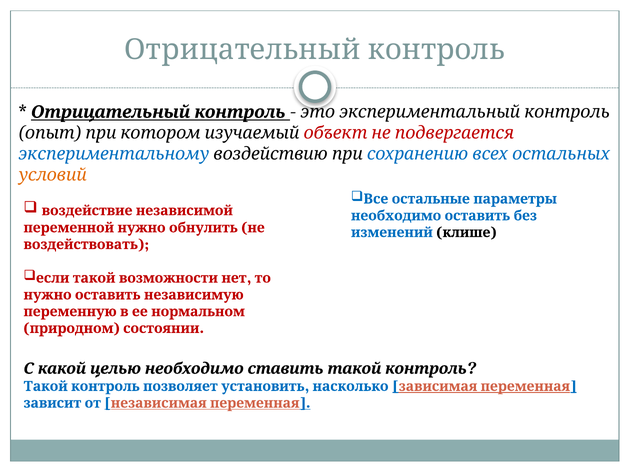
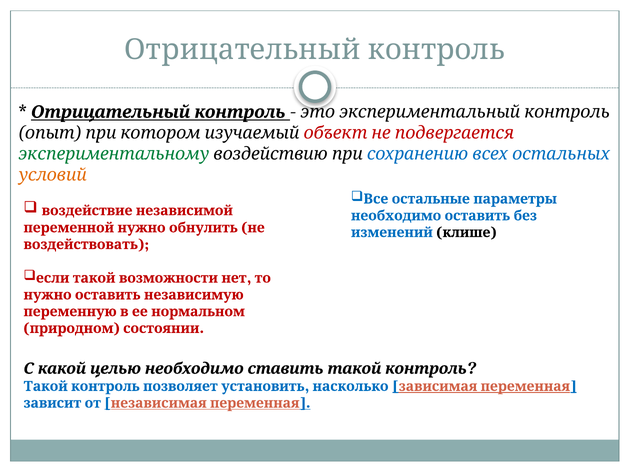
экспериментальному colour: blue -> green
